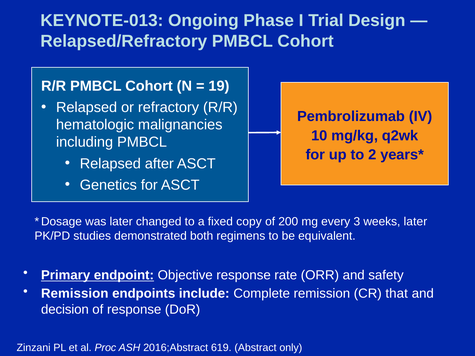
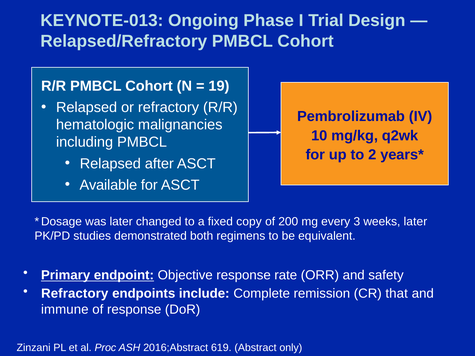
Genetics: Genetics -> Available
Remission at (75, 294): Remission -> Refractory
decision: decision -> immune
